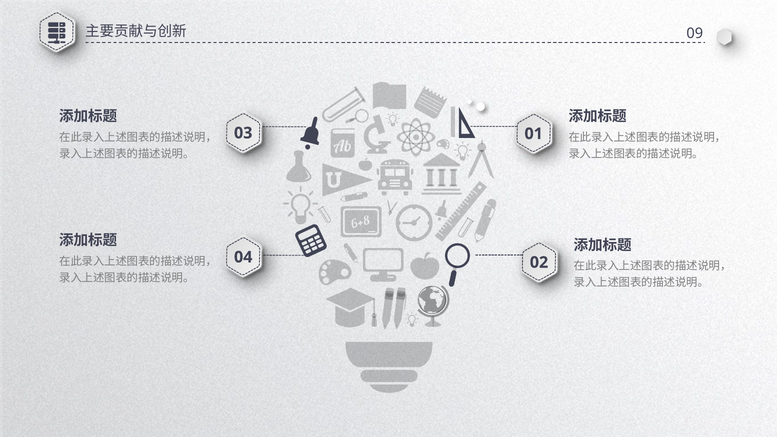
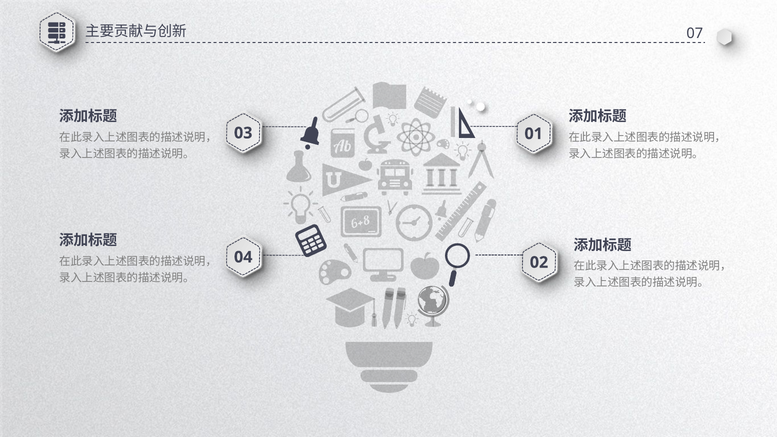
09: 09 -> 07
